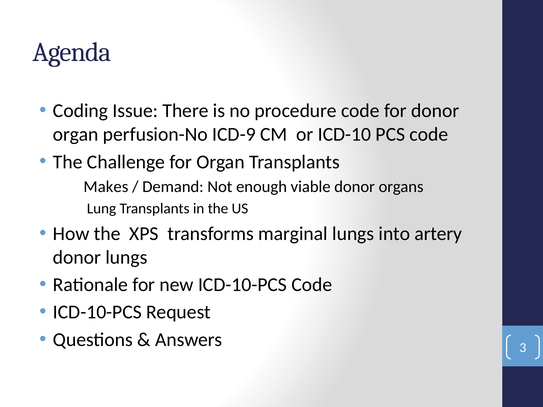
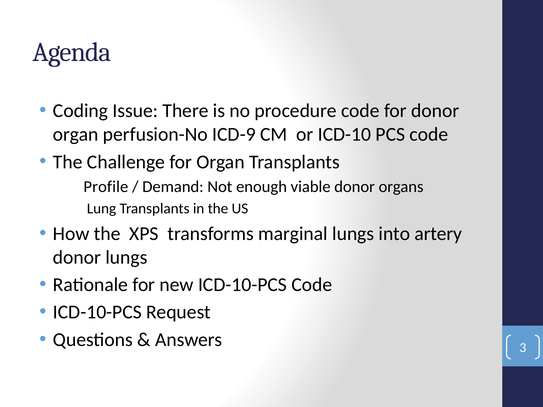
Makes: Makes -> Profile
